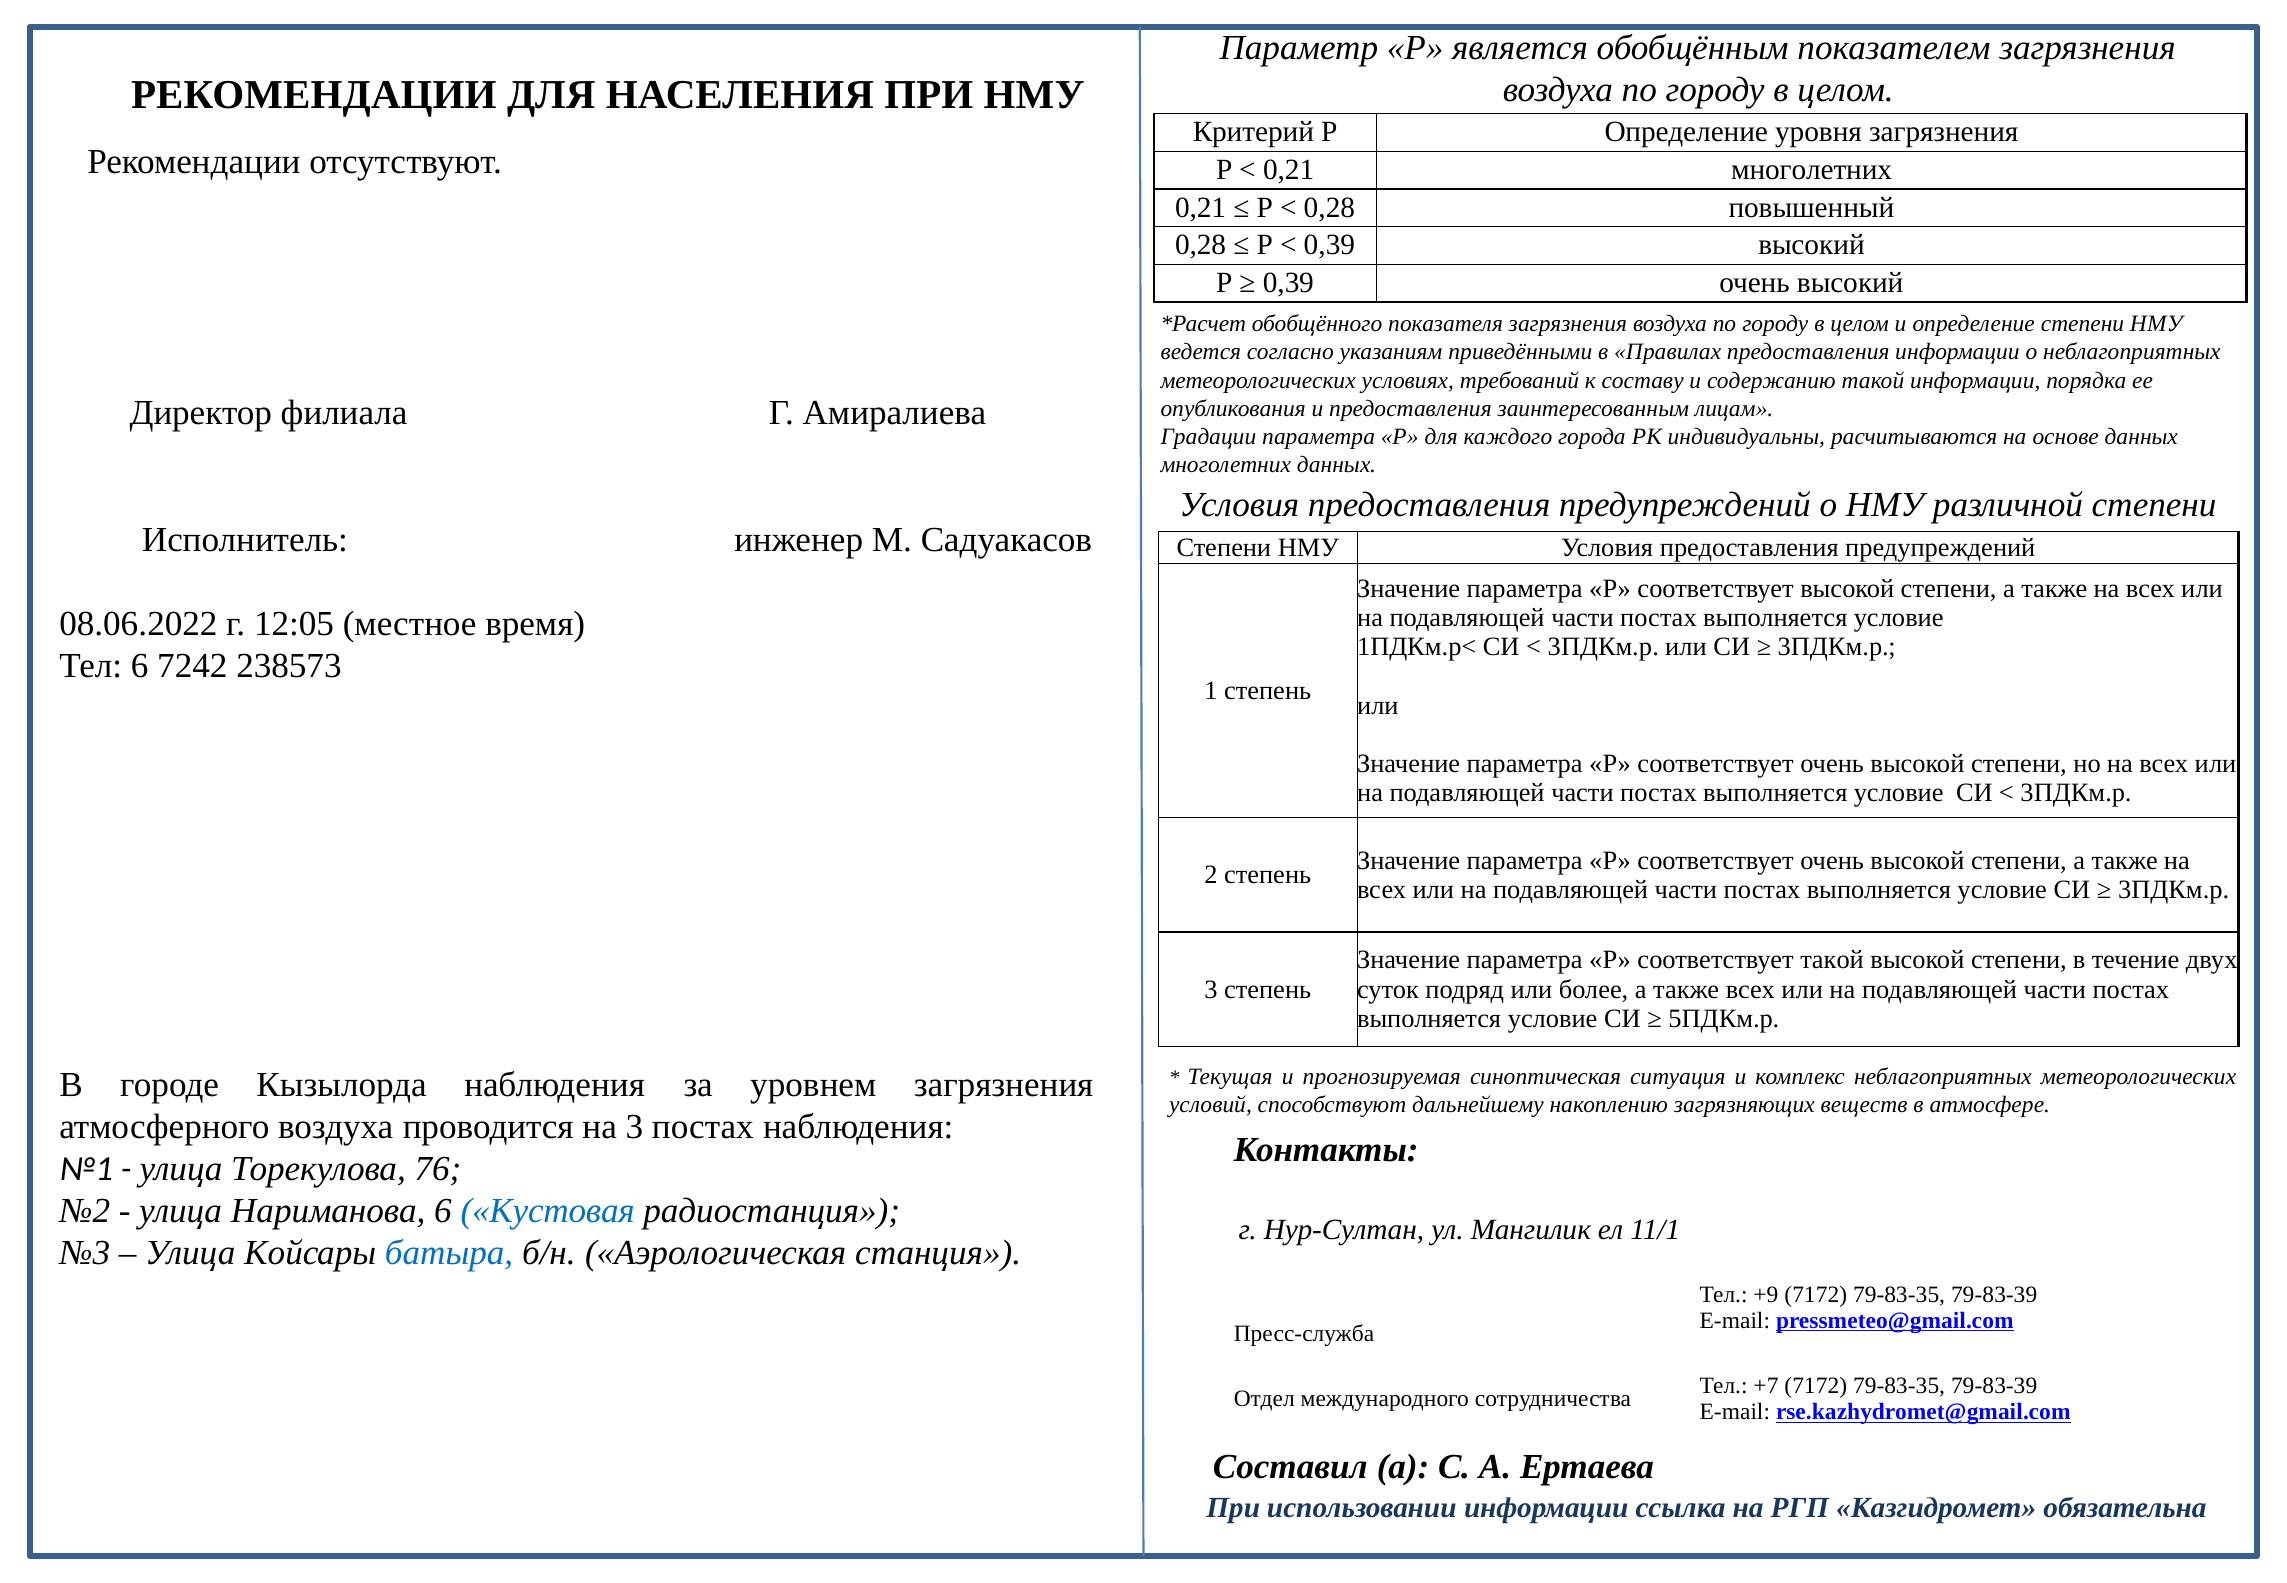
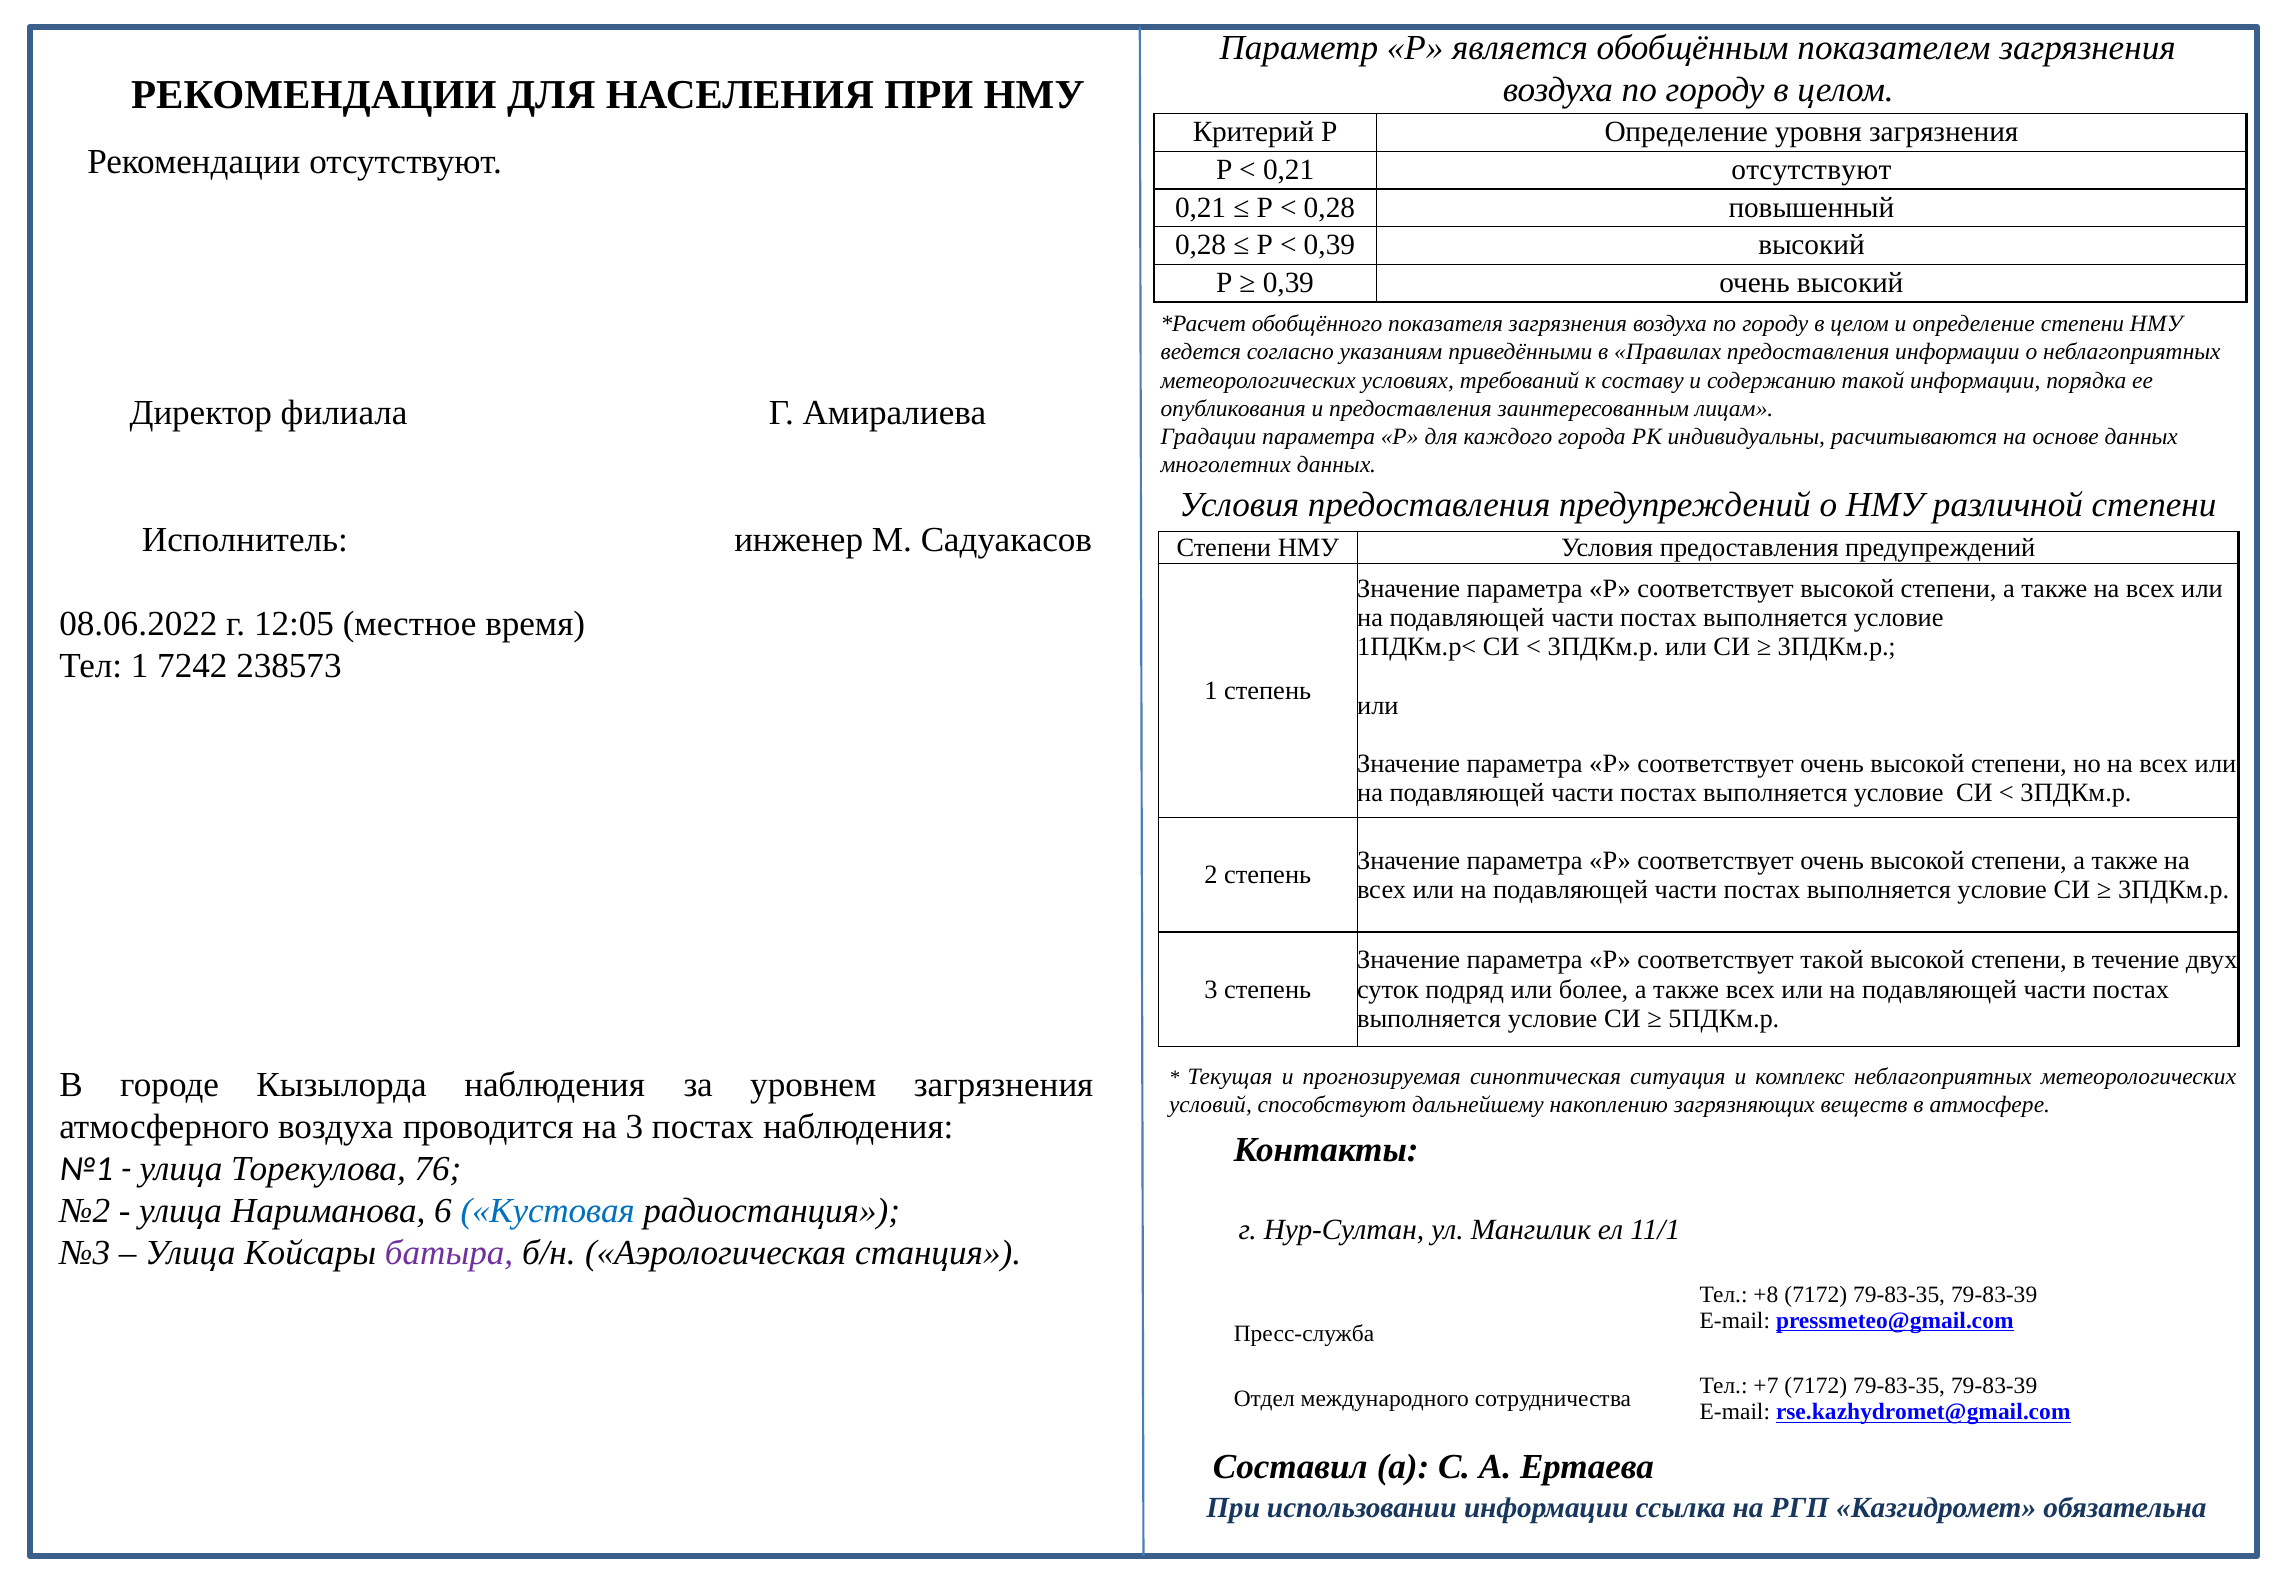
0,21 многолетних: многолетних -> отсутствуют
Тел 6: 6 -> 1
батыра colour: blue -> purple
+9: +9 -> +8
